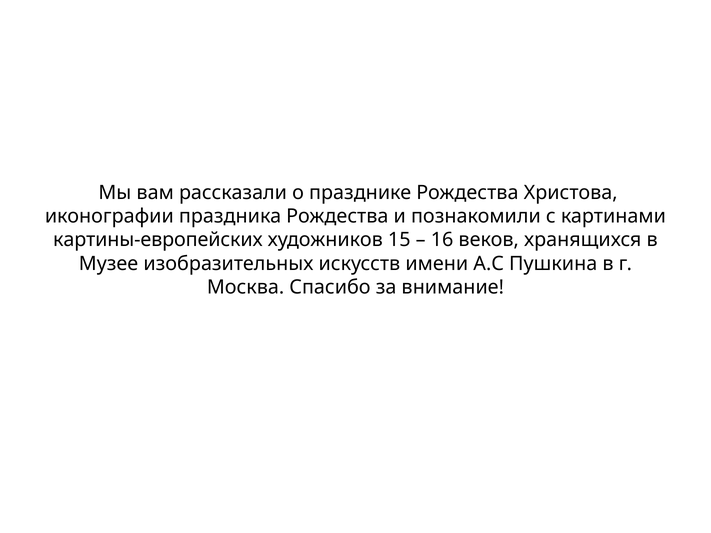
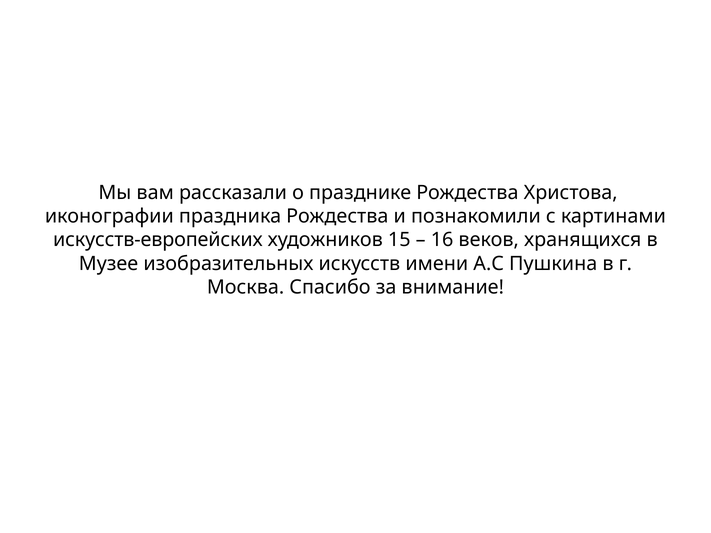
картины-европейских: картины-европейских -> искусств-европейских
